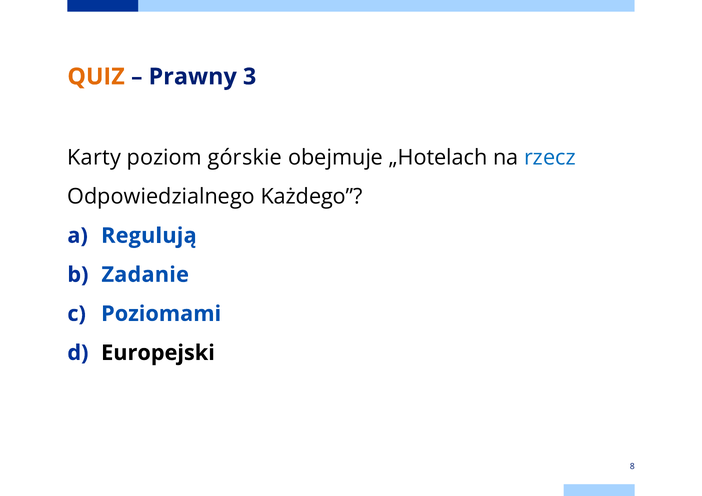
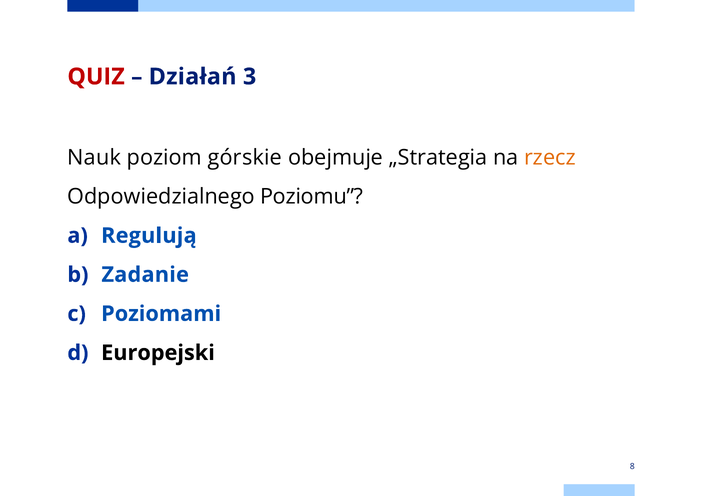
QUIZ colour: orange -> red
Prawny: Prawny -> Działań
Karty: Karty -> Nauk
„Hotelach: „Hotelach -> „Strategia
rzecz colour: blue -> orange
Każdego: Każdego -> Poziomu
